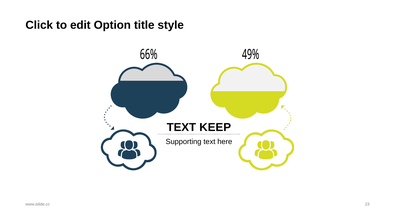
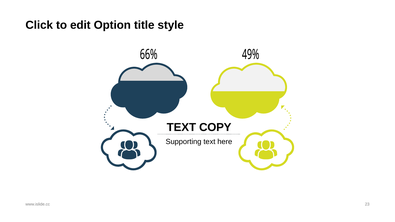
KEEP: KEEP -> COPY
